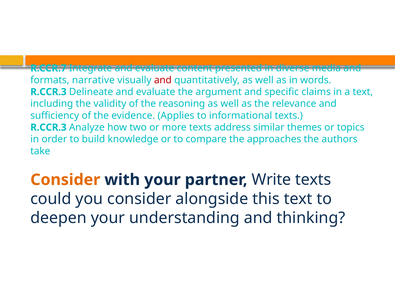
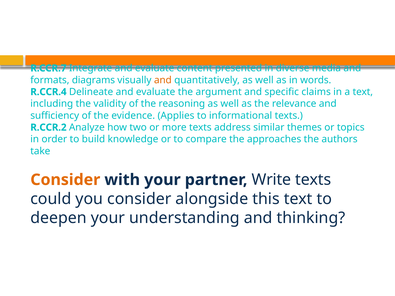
narrative: narrative -> diagrams
and at (163, 80) colour: red -> orange
R.CCR.3 at (48, 92): R.CCR.3 -> R.CCR.4
R.CCR.3 at (48, 128): R.CCR.3 -> R.CCR.2
